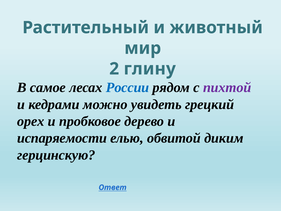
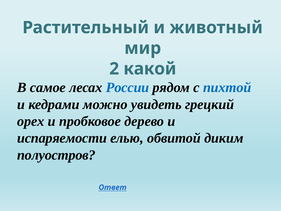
глину: глину -> какой
пихтой colour: purple -> blue
герцинскую: герцинскую -> полуостров
